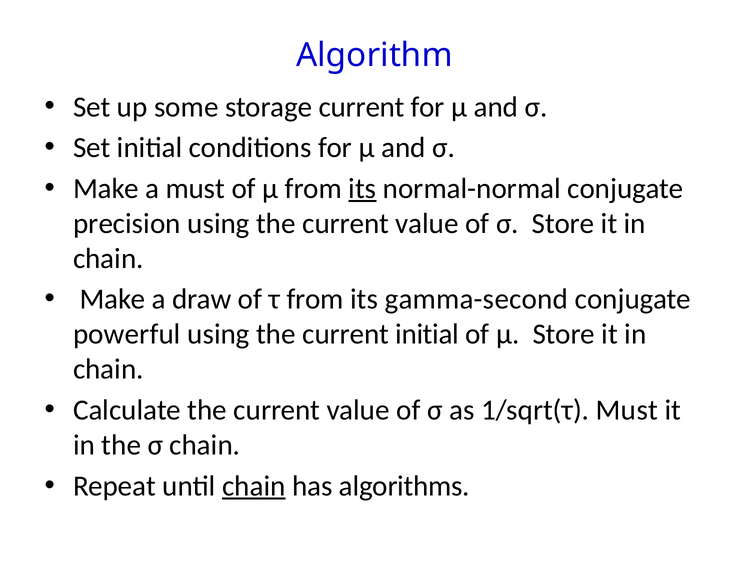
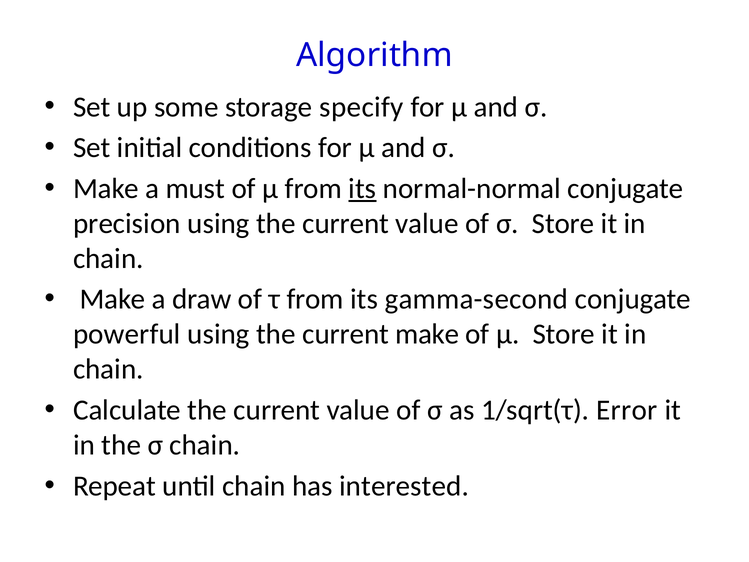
storage current: current -> specify
current initial: initial -> make
1/sqrt(τ Must: Must -> Error
chain at (254, 486) underline: present -> none
algorithms: algorithms -> interested
